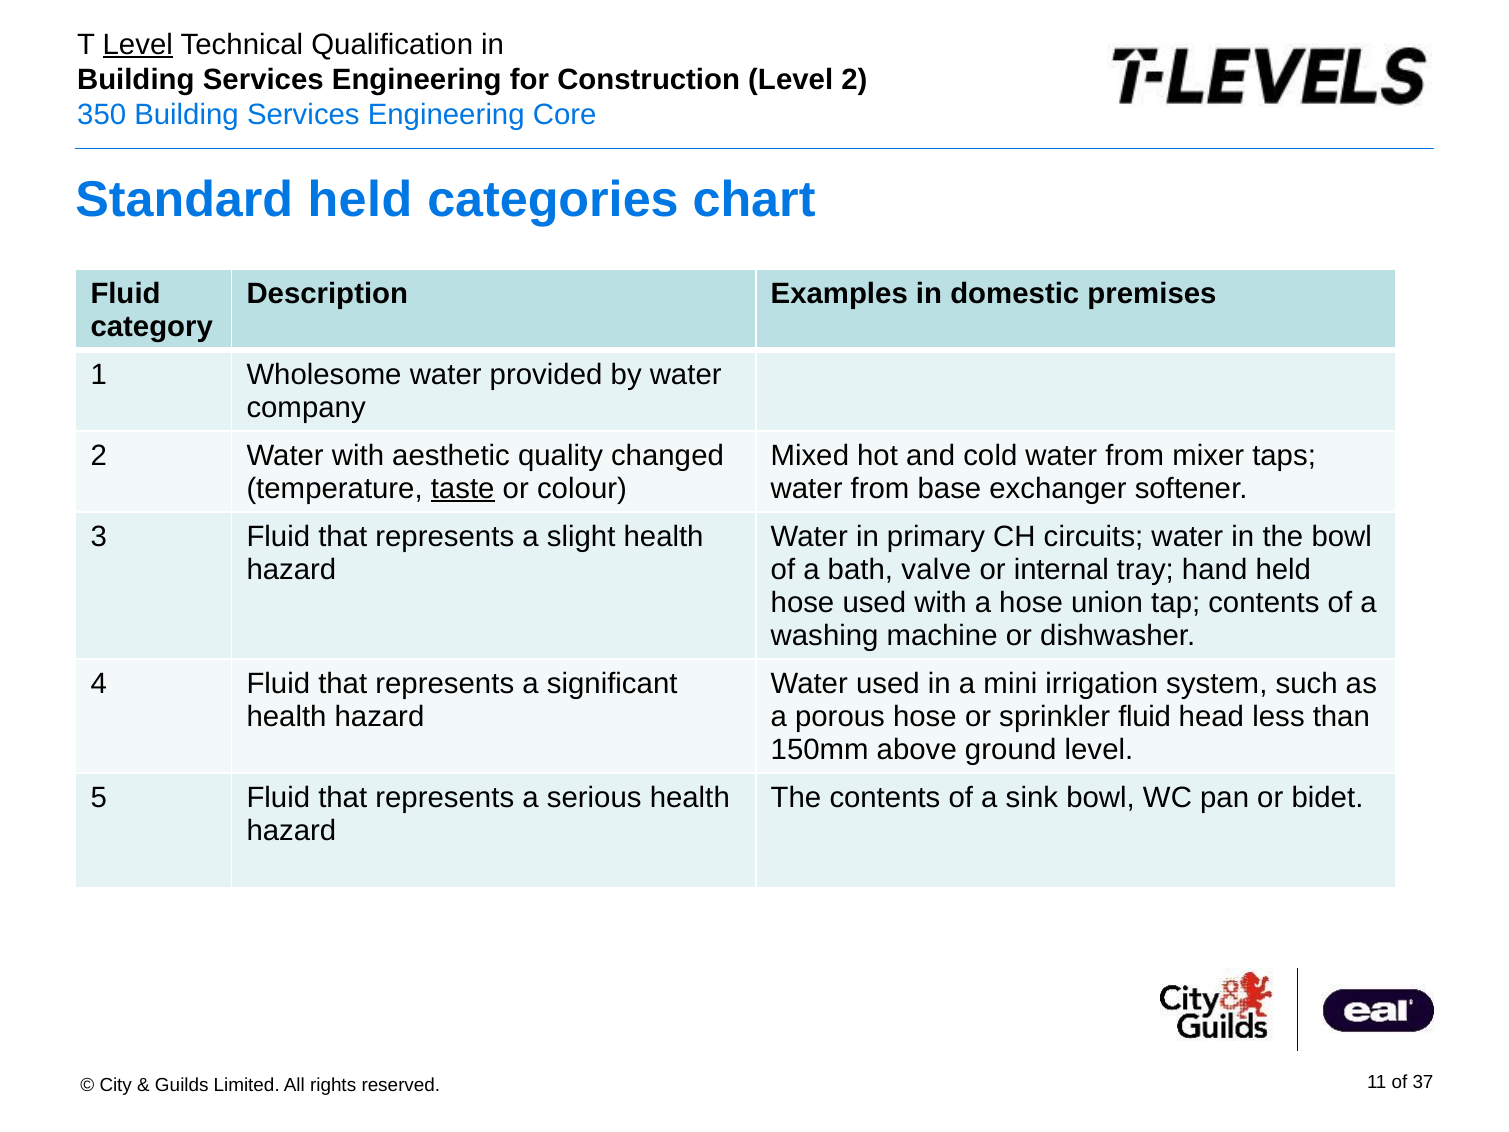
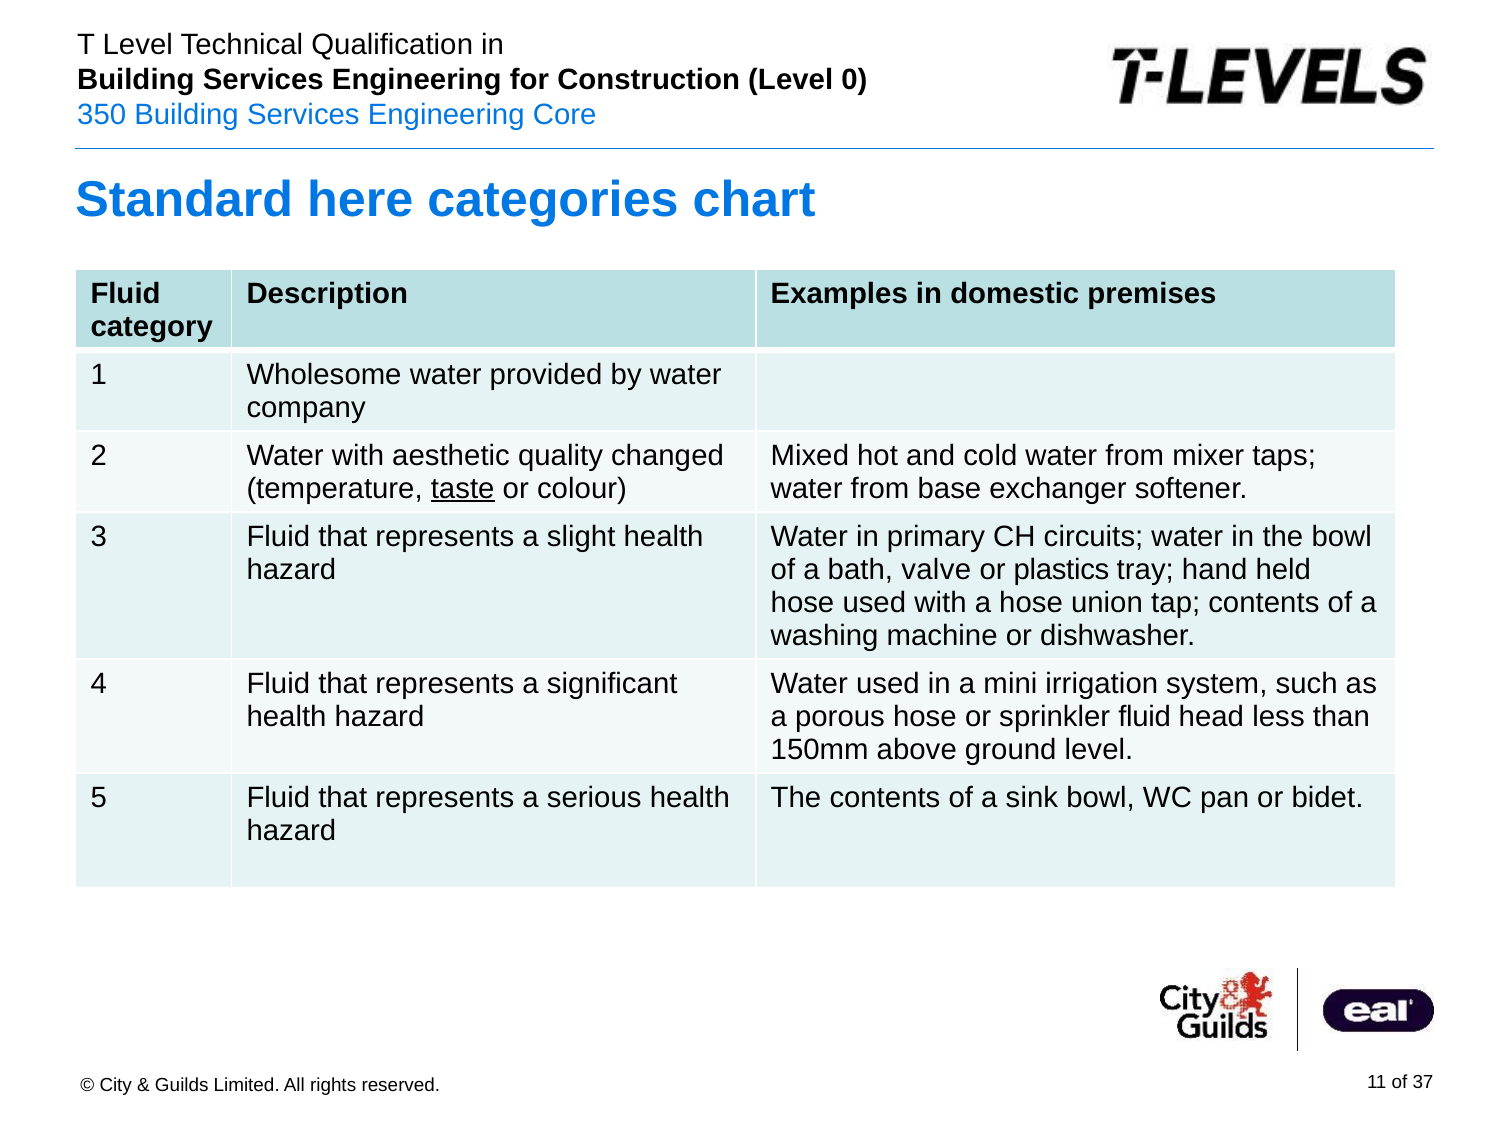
Level at (138, 45) underline: present -> none
Level 2: 2 -> 0
Standard held: held -> here
internal: internal -> plastics
